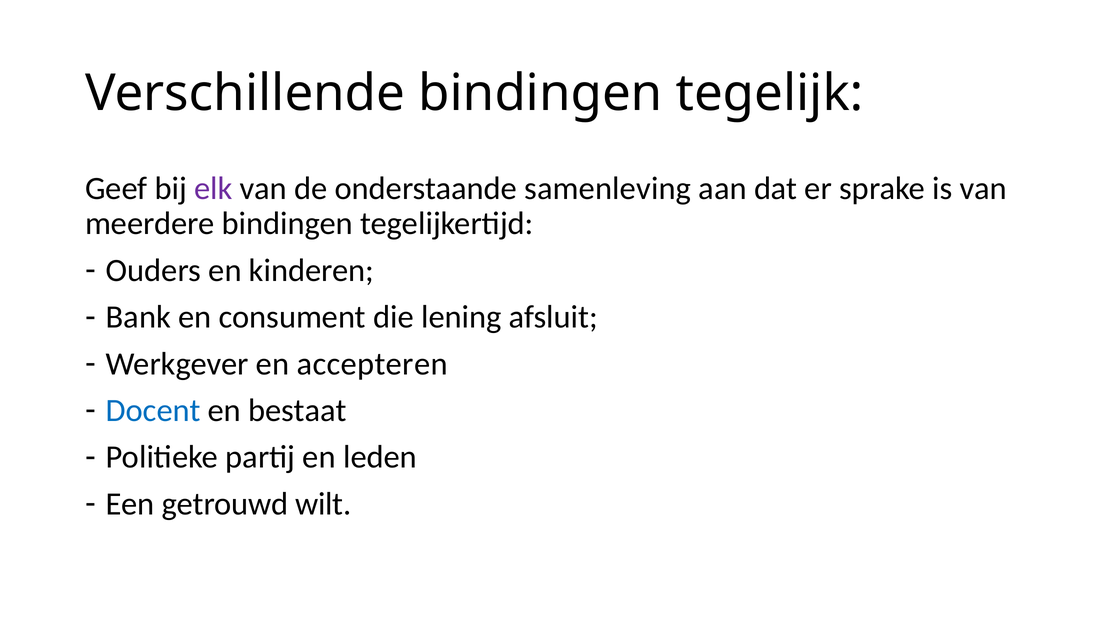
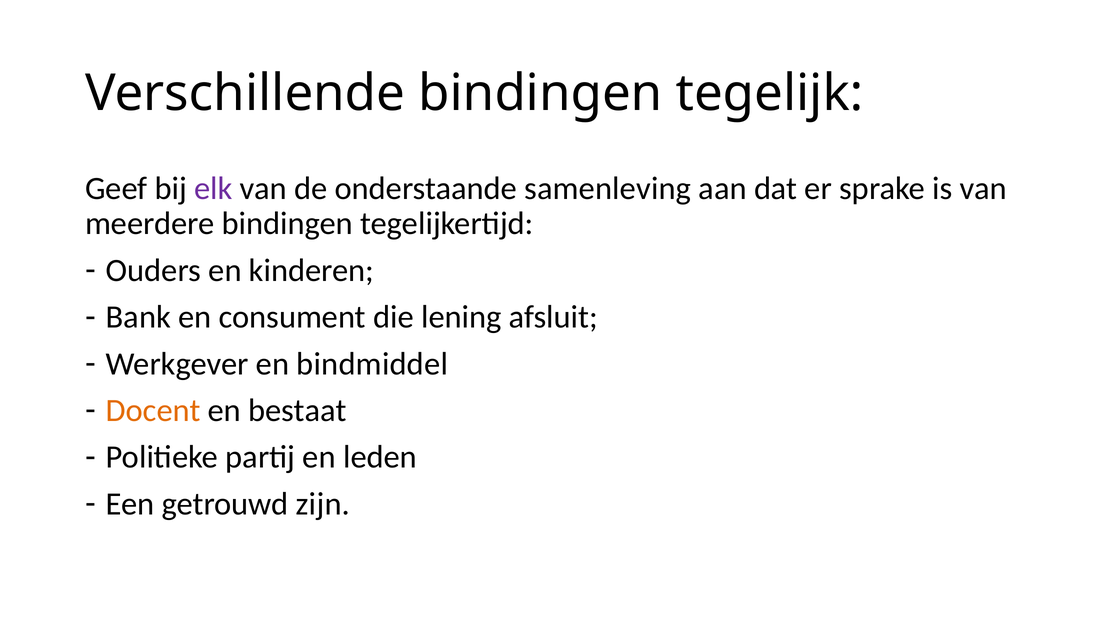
accepteren: accepteren -> bindmiddel
Docent colour: blue -> orange
wilt: wilt -> zijn
